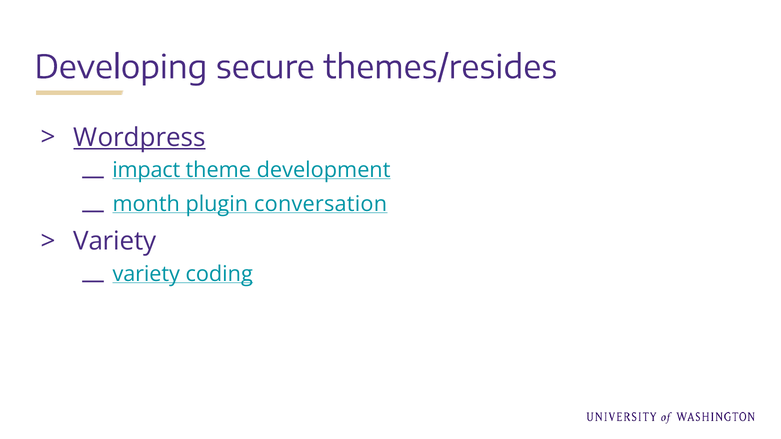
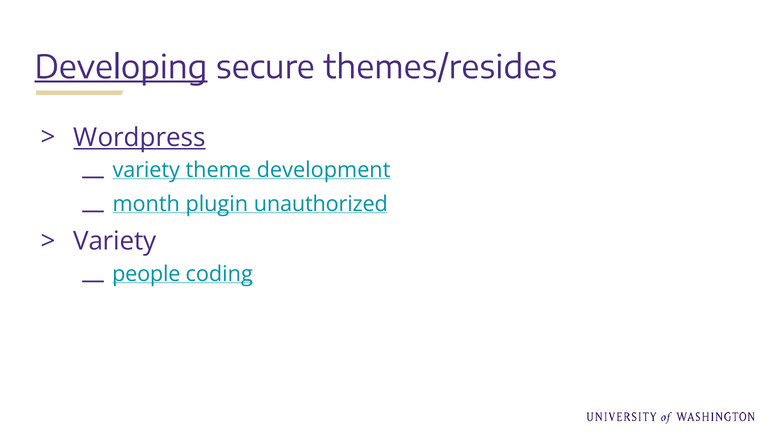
Developing underline: none -> present
impact at (146, 170): impact -> variety
conversation: conversation -> unauthorized
variety at (146, 274): variety -> people
